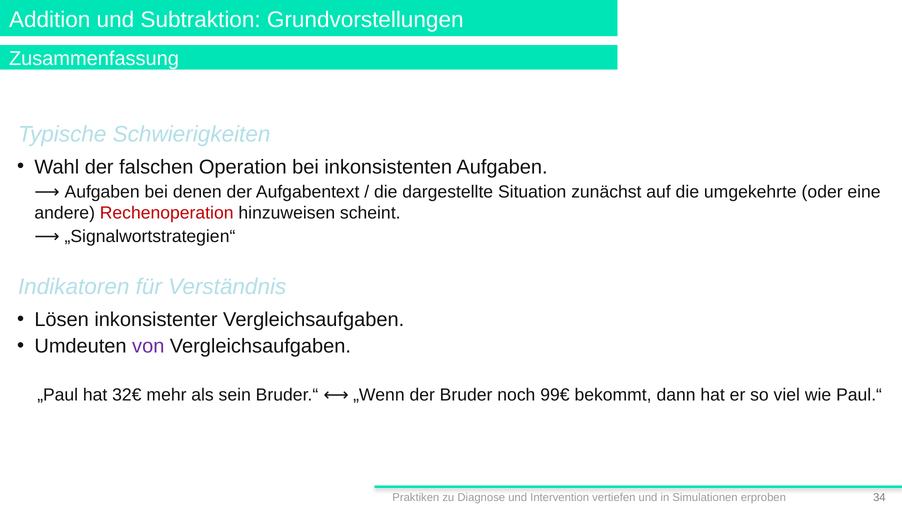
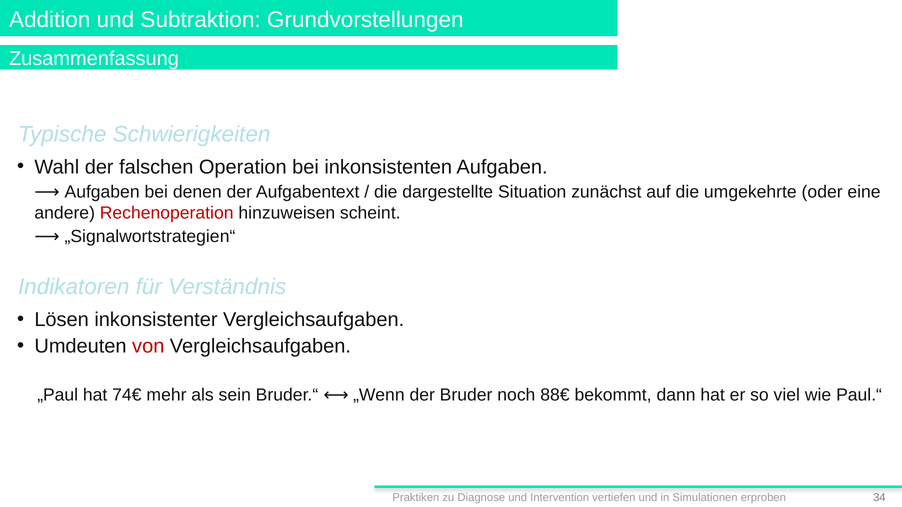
von colour: purple -> red
32€: 32€ -> 74€
99€: 99€ -> 88€
